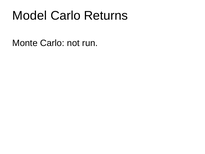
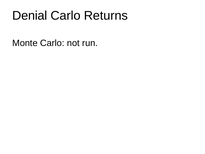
Model: Model -> Denial
